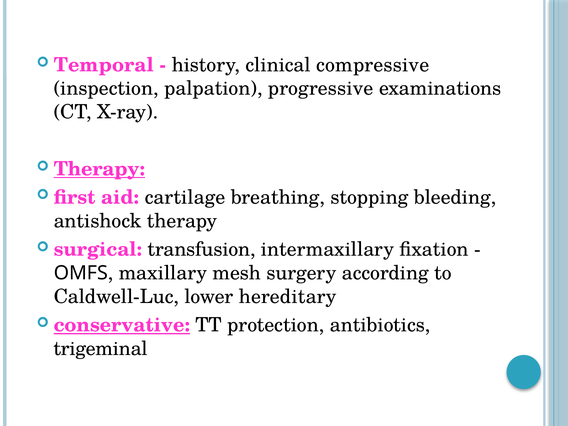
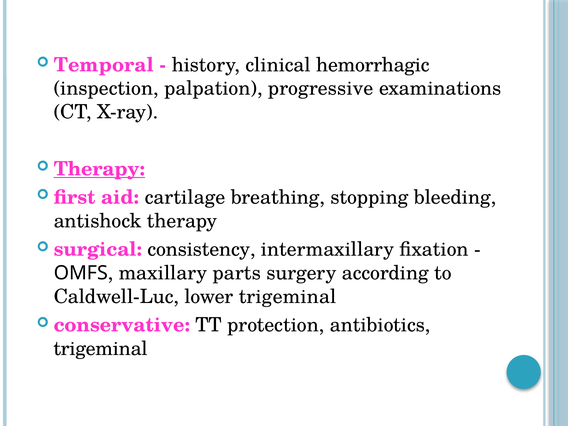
compressive: compressive -> hemorrhagic
transfusion: transfusion -> consistency
mesh: mesh -> parts
lower hereditary: hereditary -> trigeminal
conservative underline: present -> none
